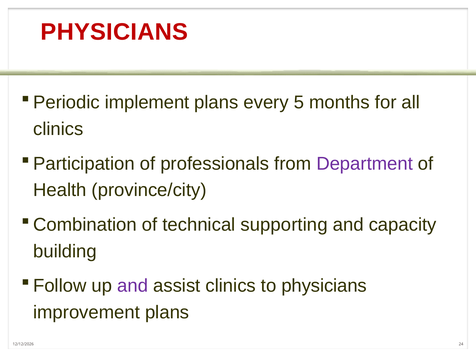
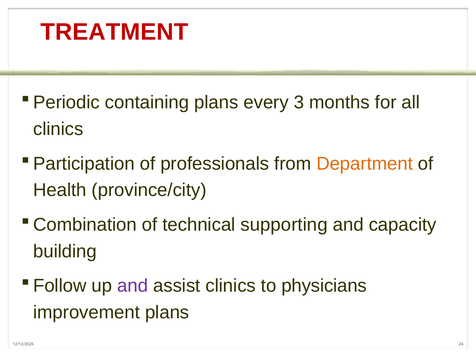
PHYSICIANS at (114, 32): PHYSICIANS -> TREATMENT
implement: implement -> containing
5: 5 -> 3
Department colour: purple -> orange
